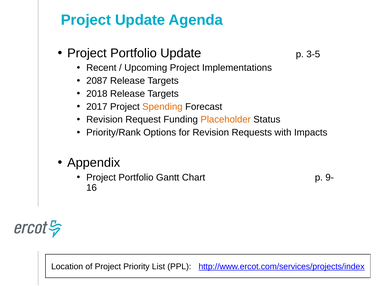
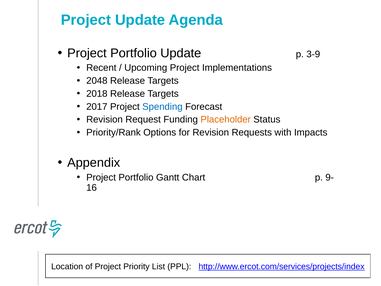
3-5: 3-5 -> 3-9
2087: 2087 -> 2048
Spending colour: orange -> blue
